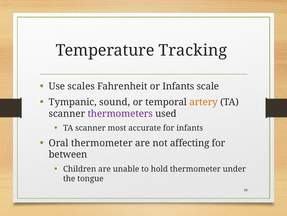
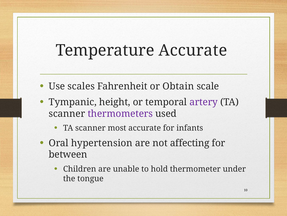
Temperature Tracking: Tracking -> Accurate
or Infants: Infants -> Obtain
sound: sound -> height
artery colour: orange -> purple
Oral thermometer: thermometer -> hypertension
